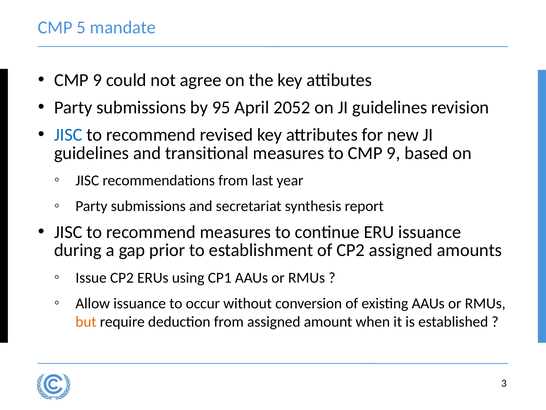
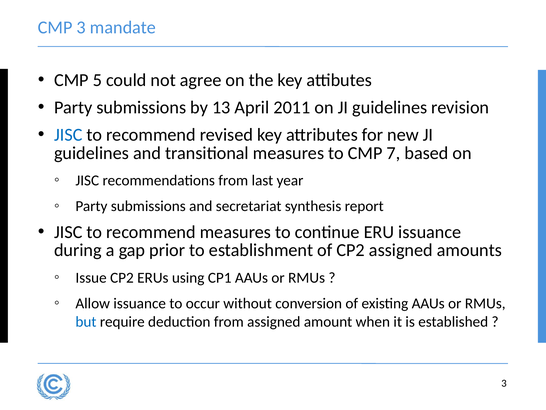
CMP 5: 5 -> 3
9 at (97, 80): 9 -> 5
95: 95 -> 13
2052: 2052 -> 2011
to CMP 9: 9 -> 7
but colour: orange -> blue
